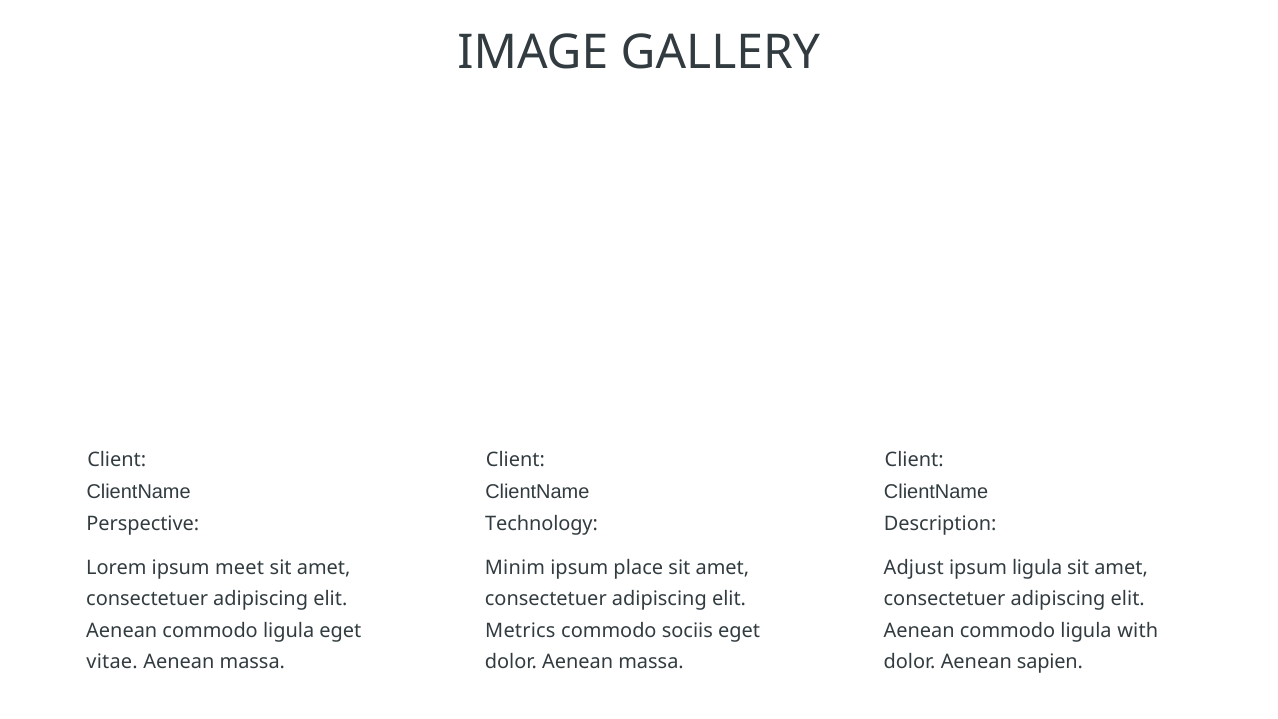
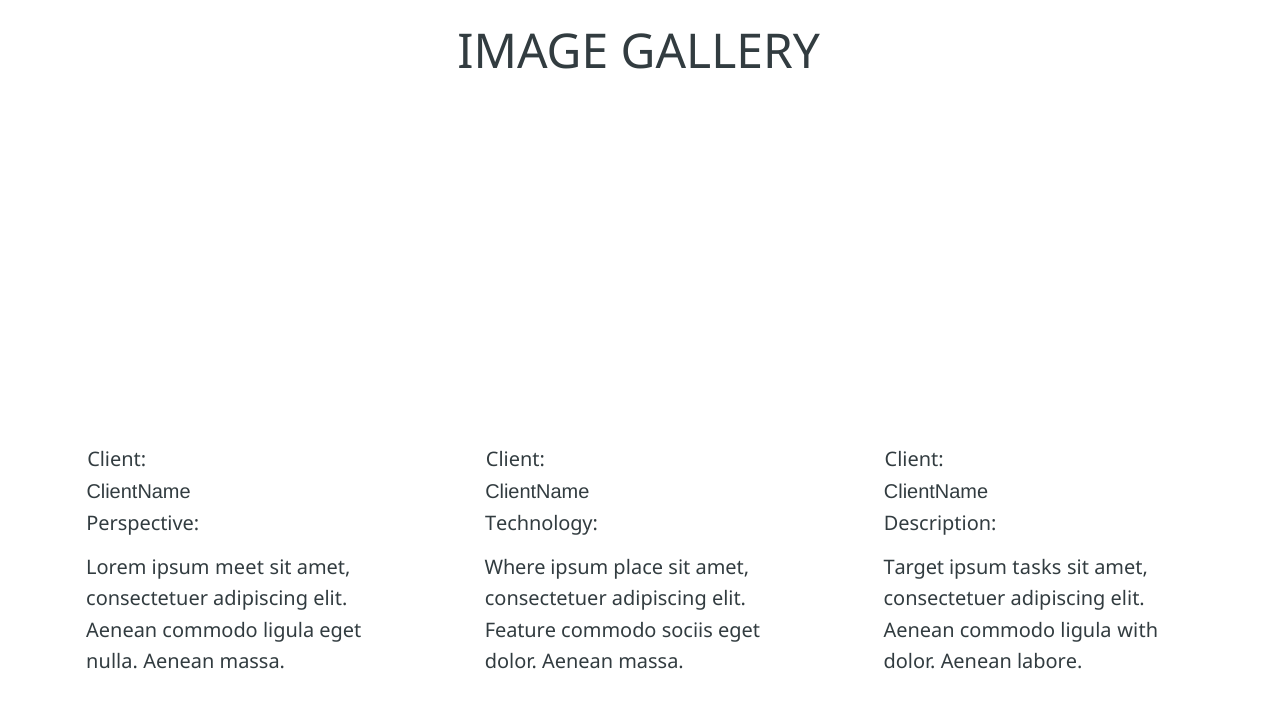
Minim: Minim -> Where
Adjust: Adjust -> Target
ipsum ligula: ligula -> tasks
Metrics: Metrics -> Feature
vitae: vitae -> nulla
sapien: sapien -> labore
